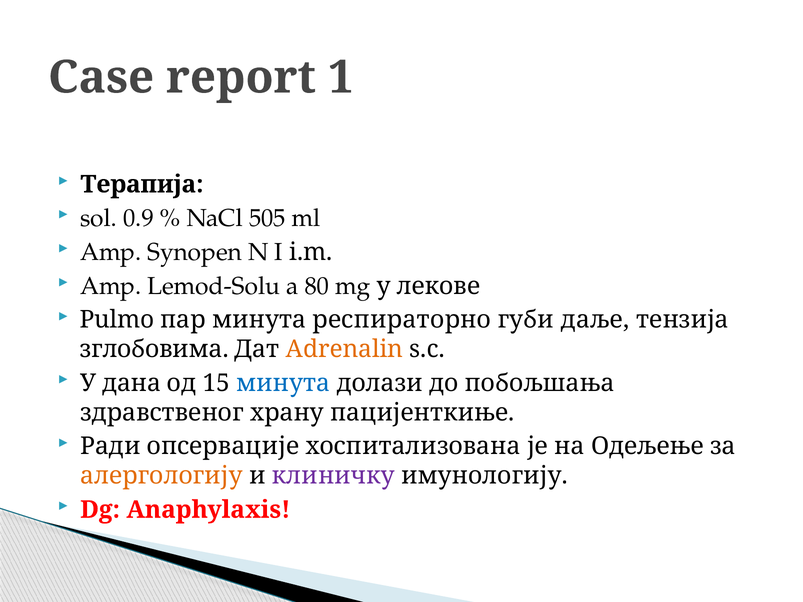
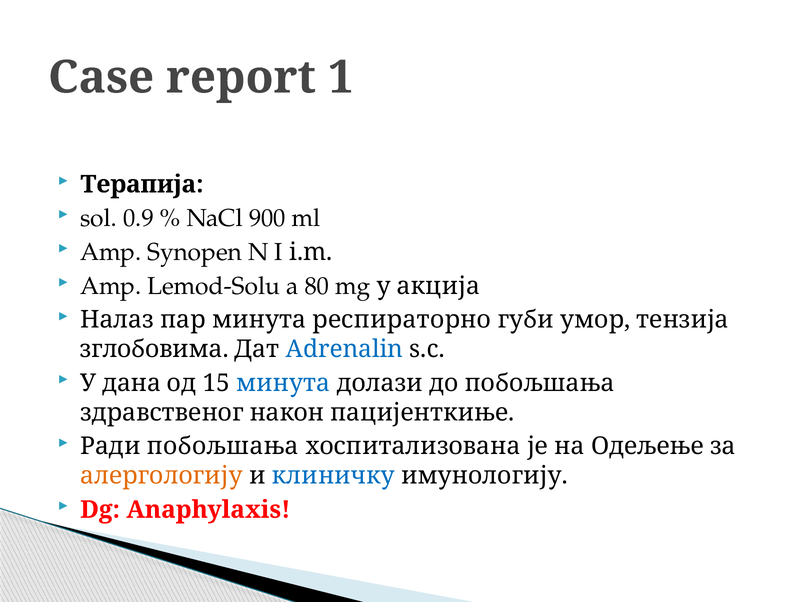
505: 505 -> 900
лекове: лекове -> акција
Pulmo: Pulmo -> Налаз
даље: даље -> умор
Adrenalin colour: orange -> blue
храну: храну -> након
Ради опсервације: опсервације -> побољшања
клиничку colour: purple -> blue
